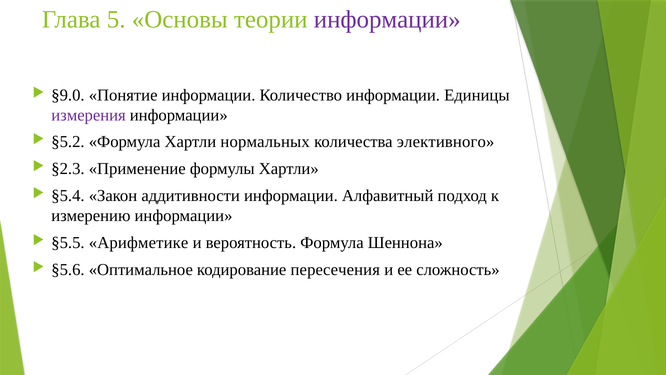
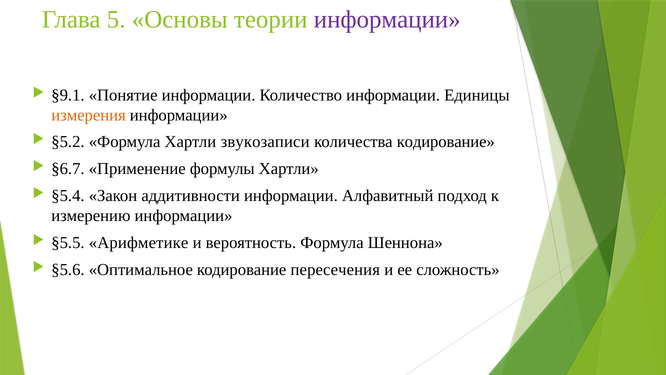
§9.0: §9.0 -> §9.1
измерения colour: purple -> orange
нормальных: нормальных -> звукозаписи
количества элективного: элективного -> кодирование
§2.3: §2.3 -> §6.7
